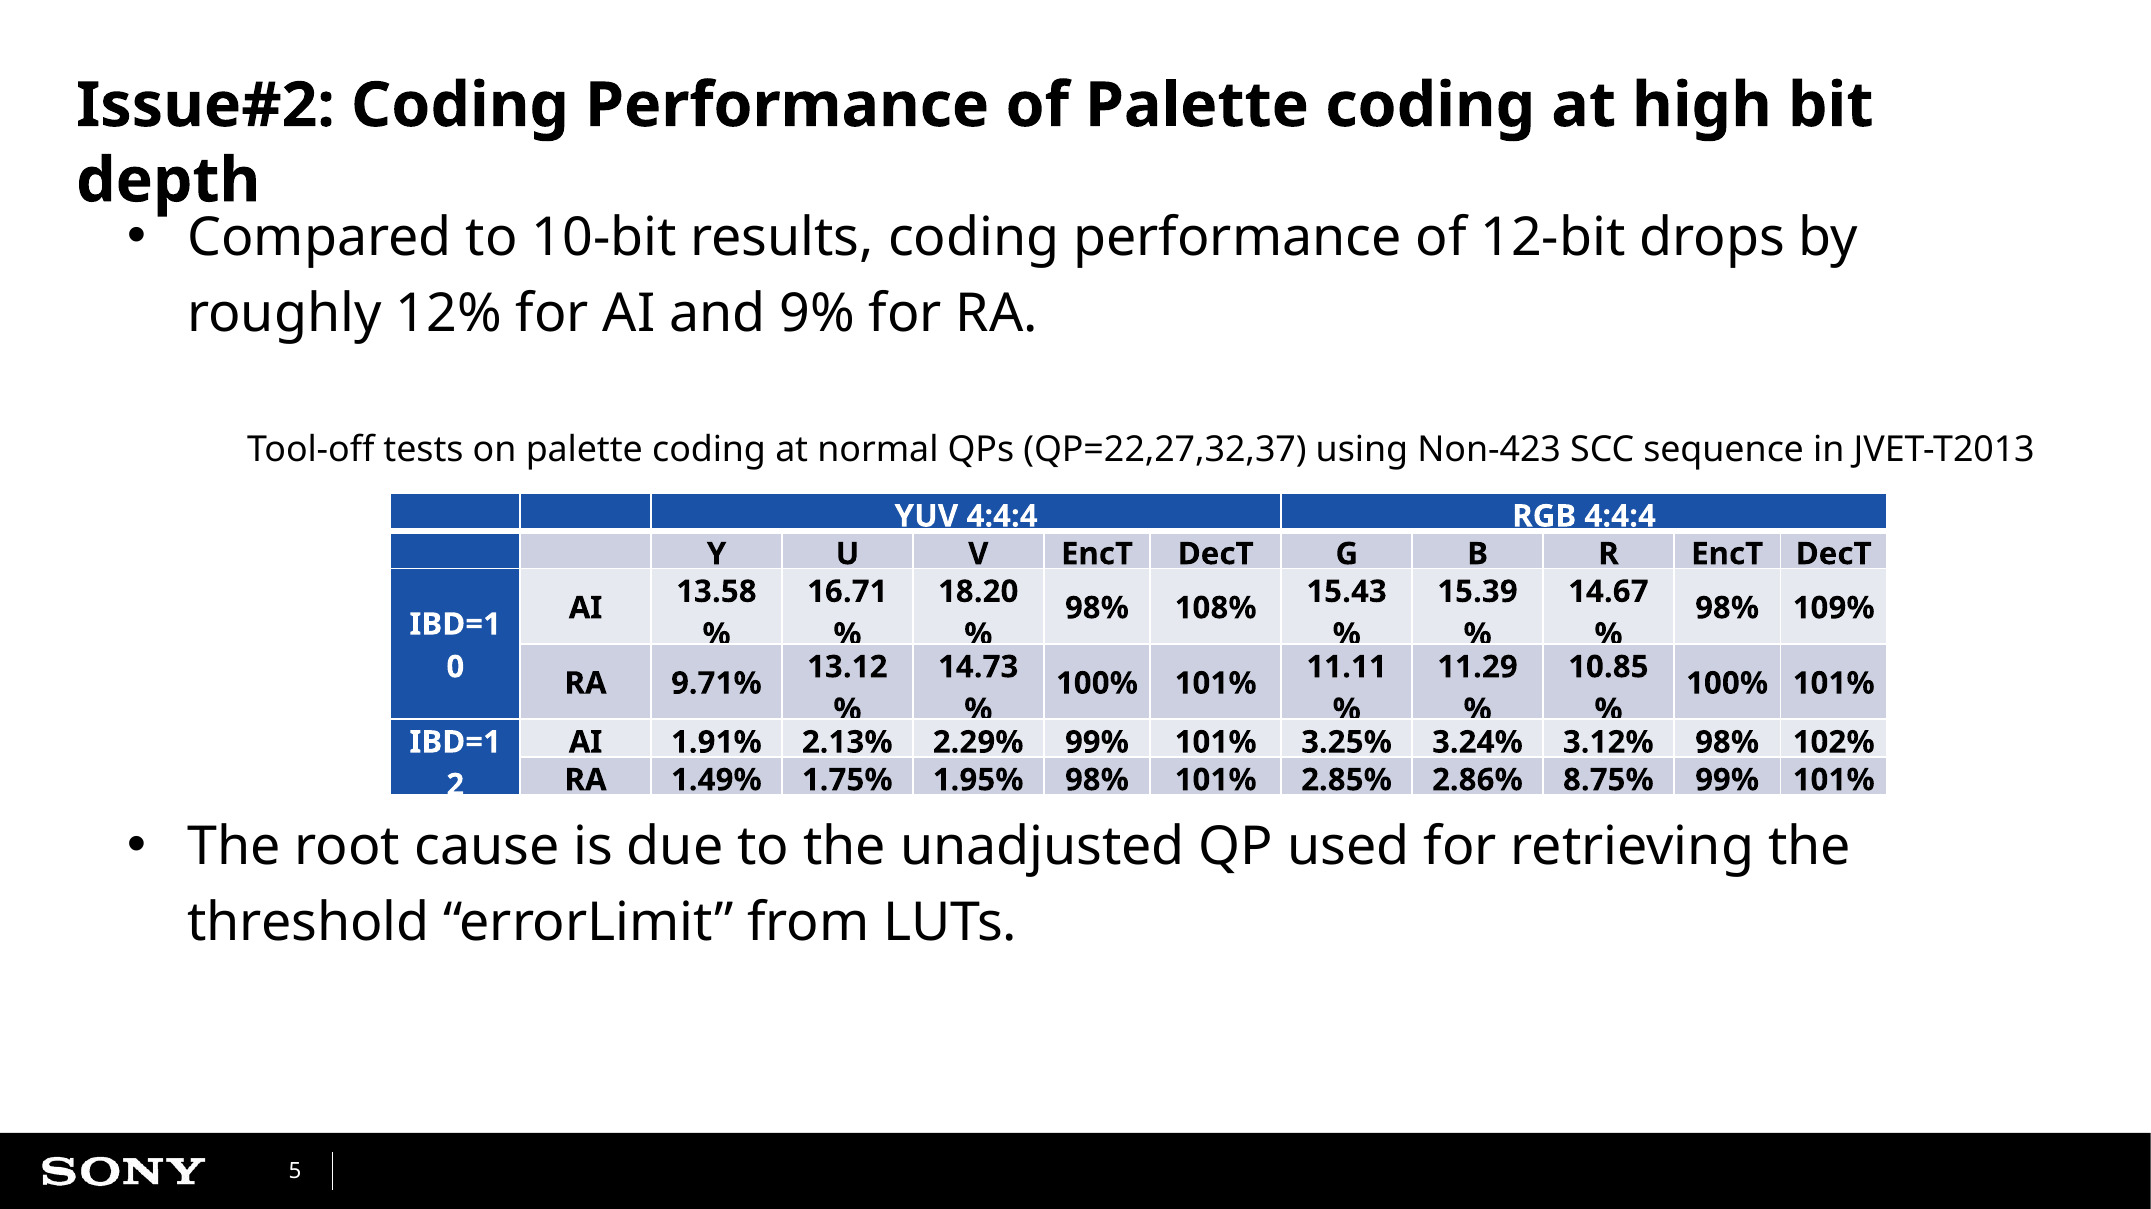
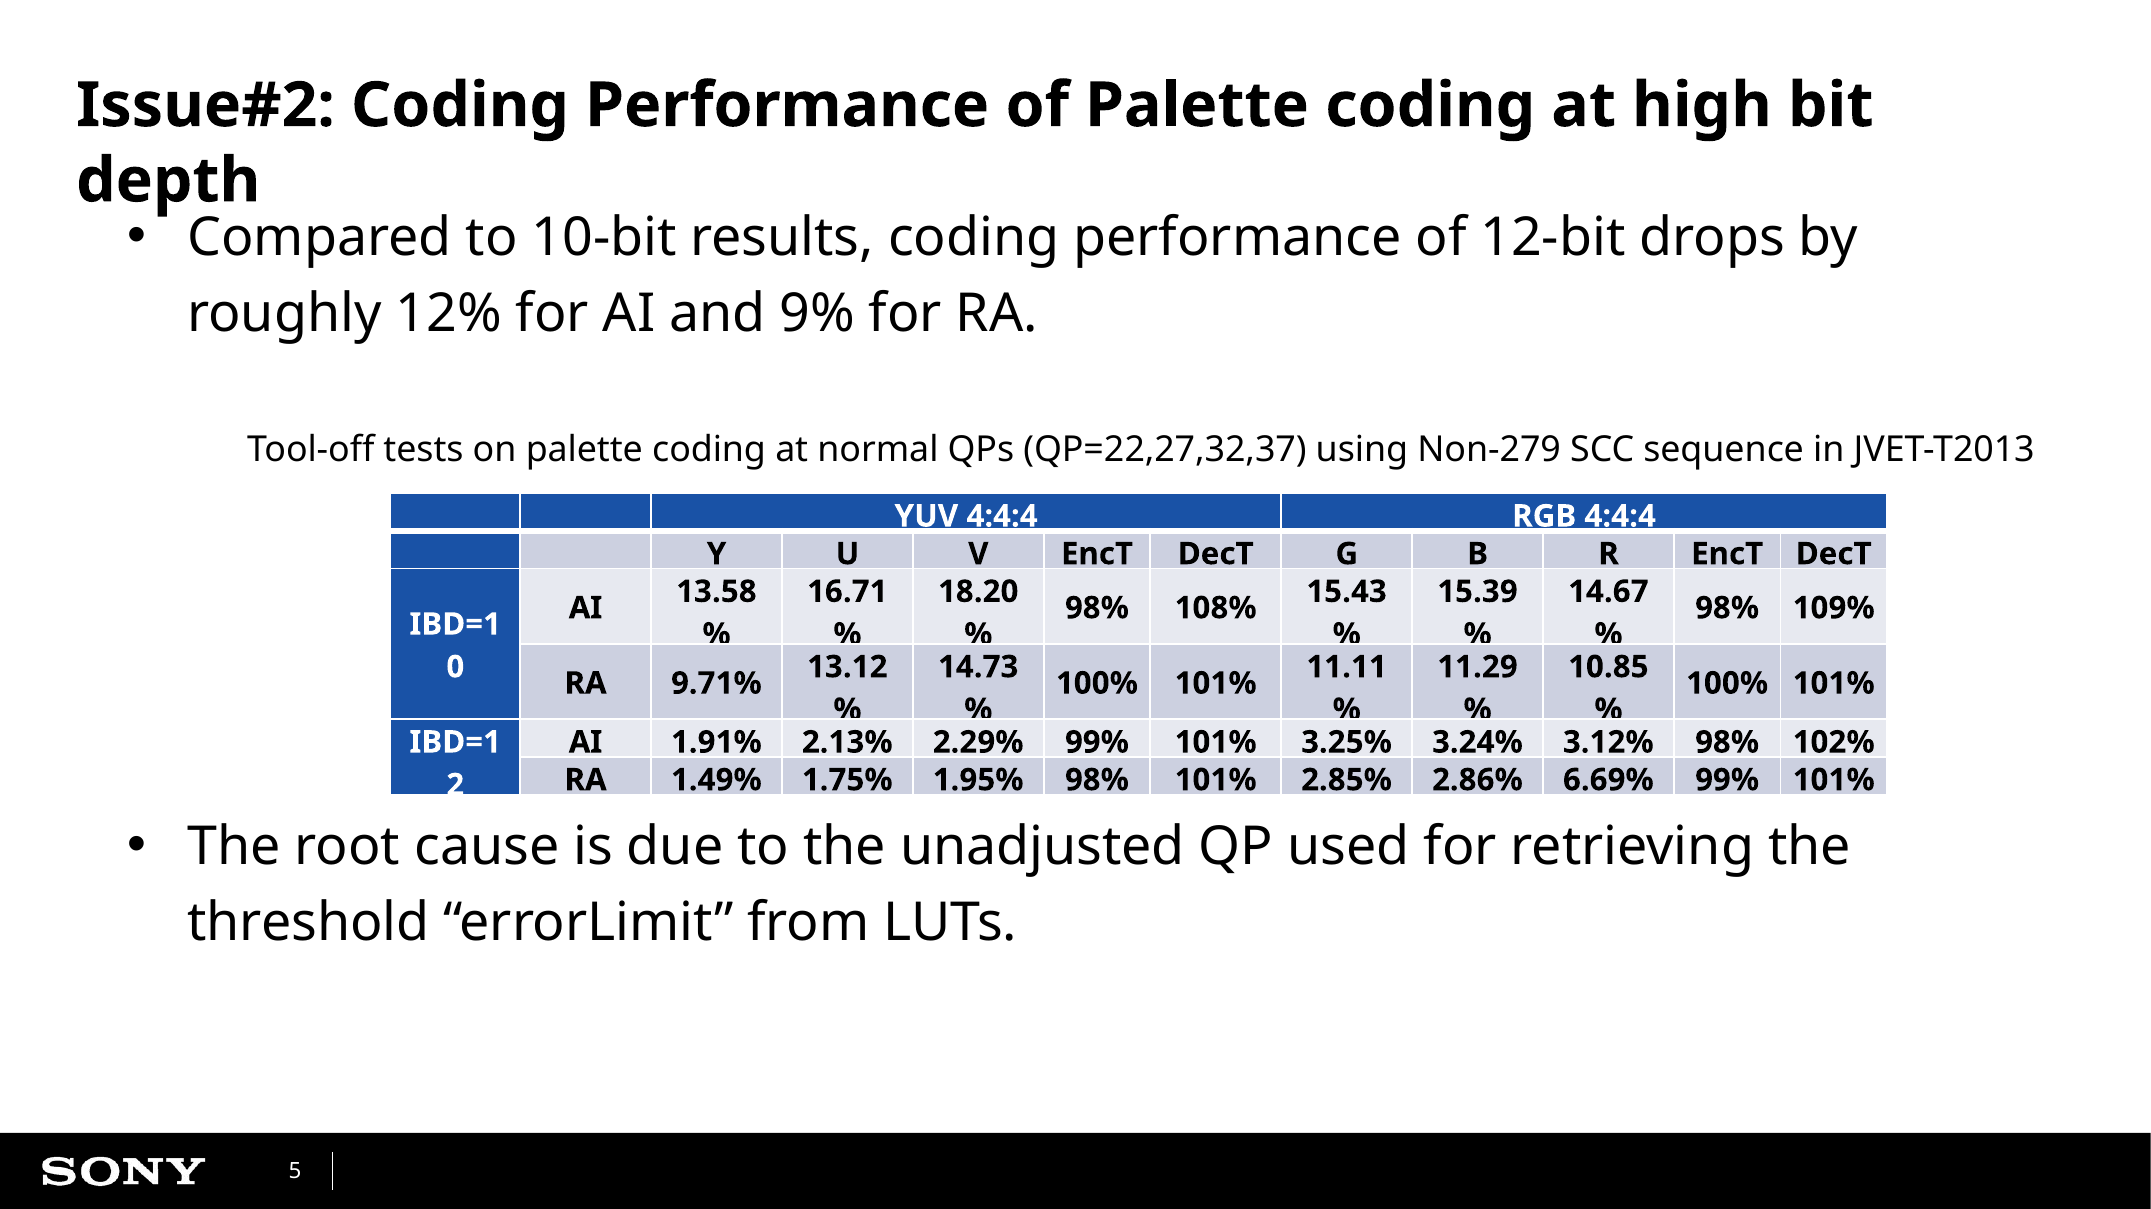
Non-423: Non-423 -> Non-279
8.75%: 8.75% -> 6.69%
